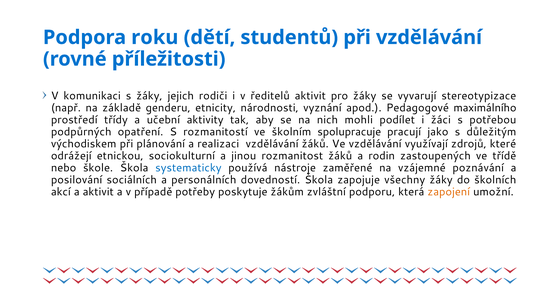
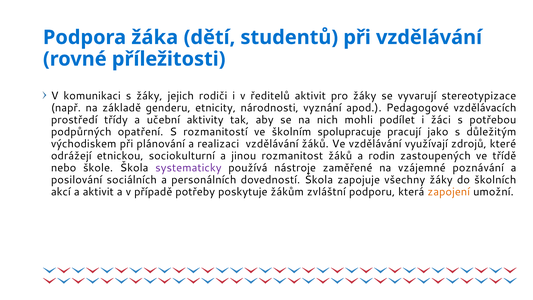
roku: roku -> žáka
maximálního: maximálního -> vzdělávacích
systematicky colour: blue -> purple
